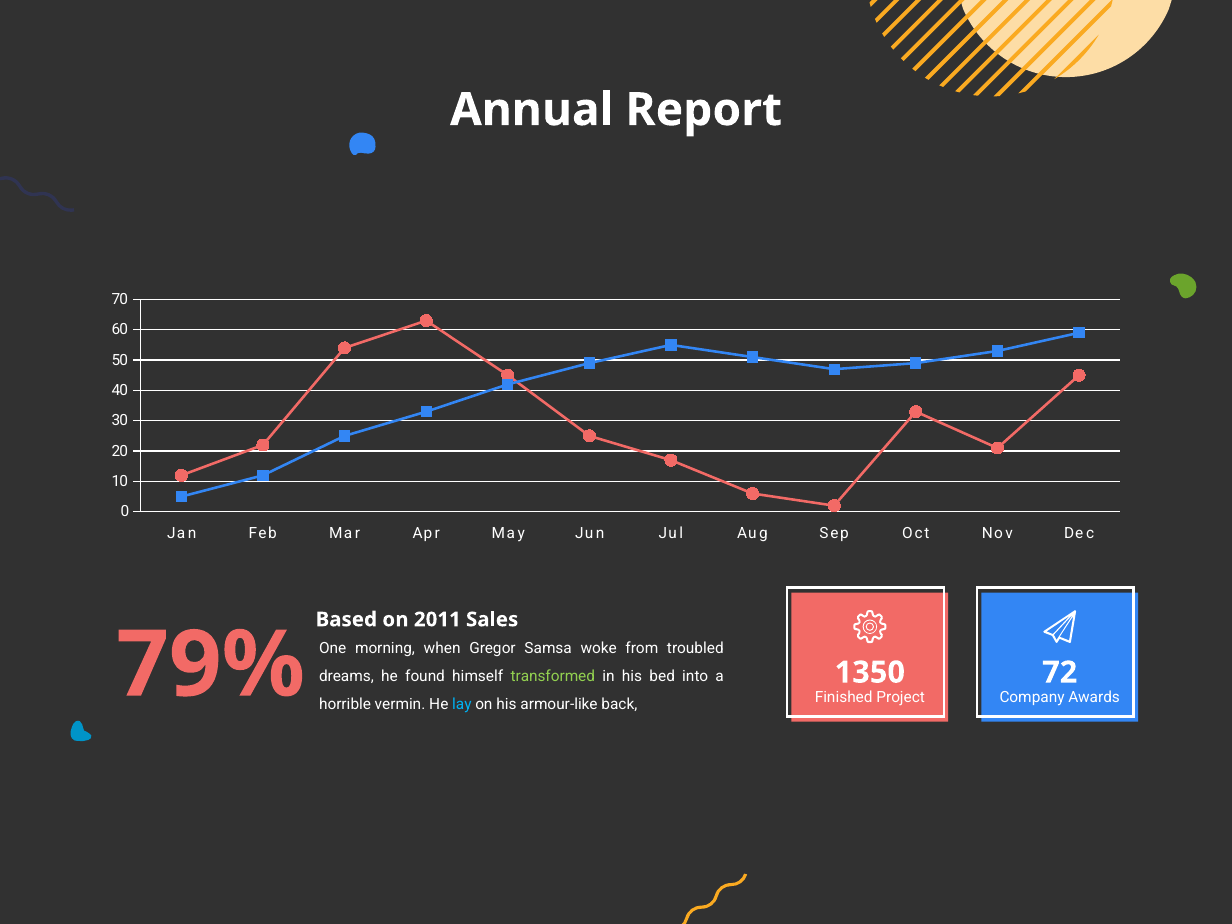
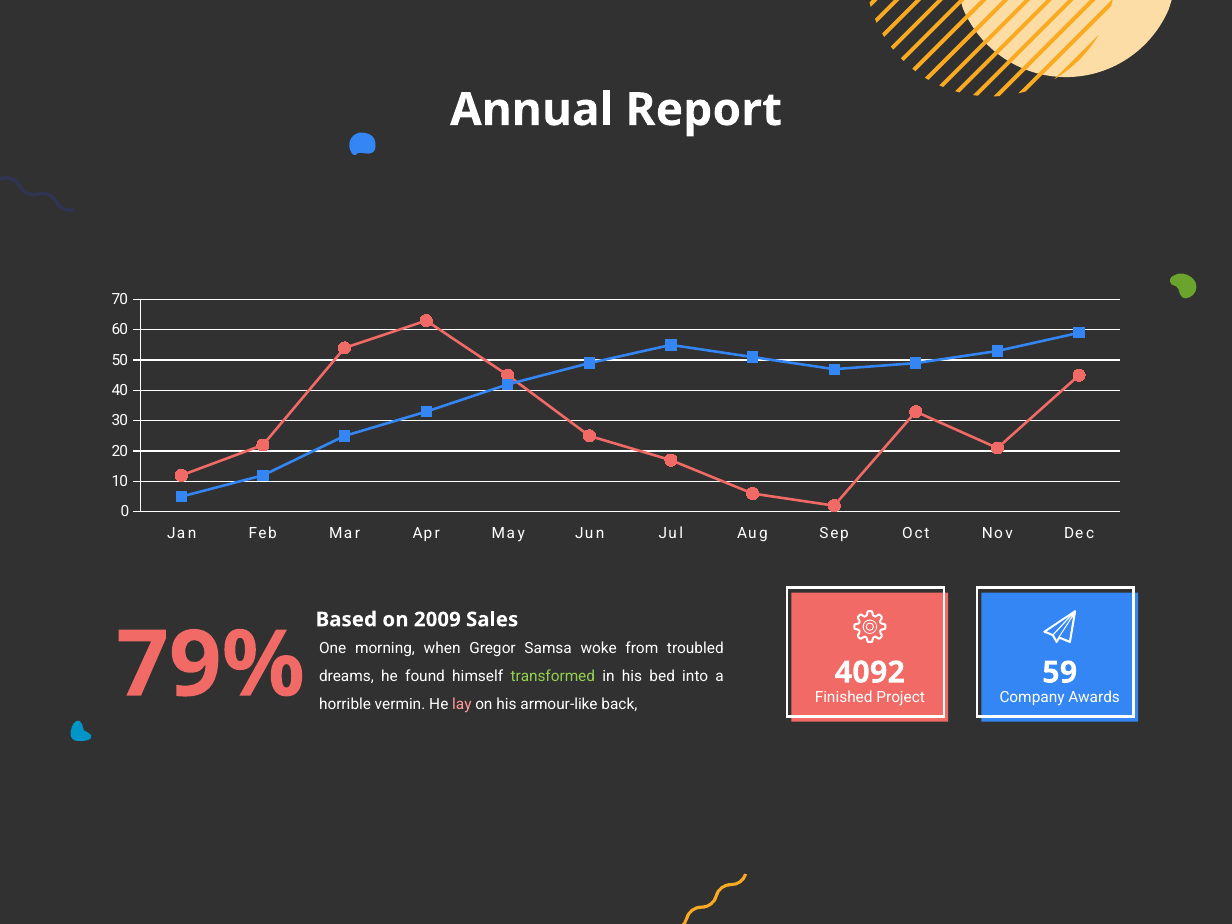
2011: 2011 -> 2009
1350: 1350 -> 4092
72: 72 -> 59
lay colour: light blue -> pink
